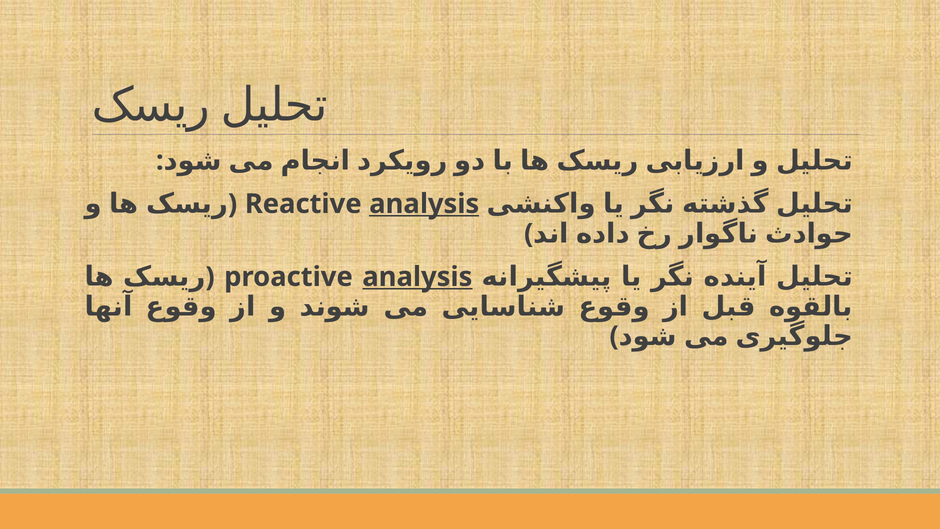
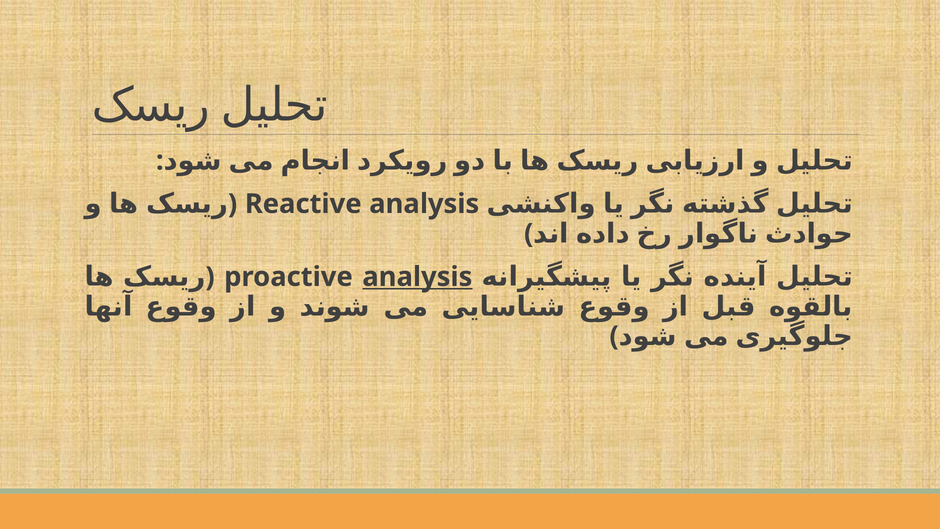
analysis at (424, 204) underline: present -> none
